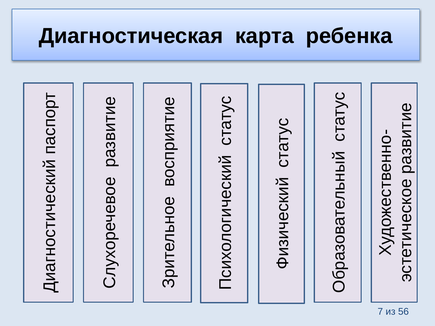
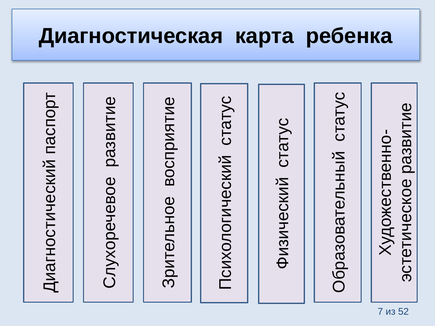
56: 56 -> 52
